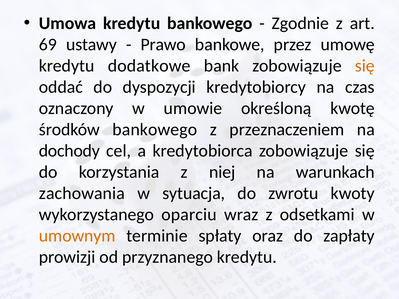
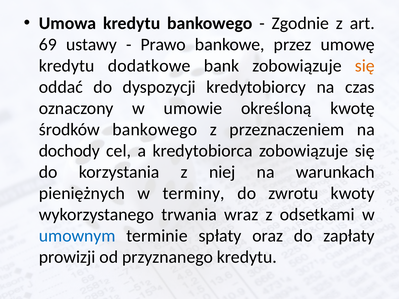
zachowania: zachowania -> pieniężnych
sytuacja: sytuacja -> terminy
oparciu: oparciu -> trwania
umownym colour: orange -> blue
